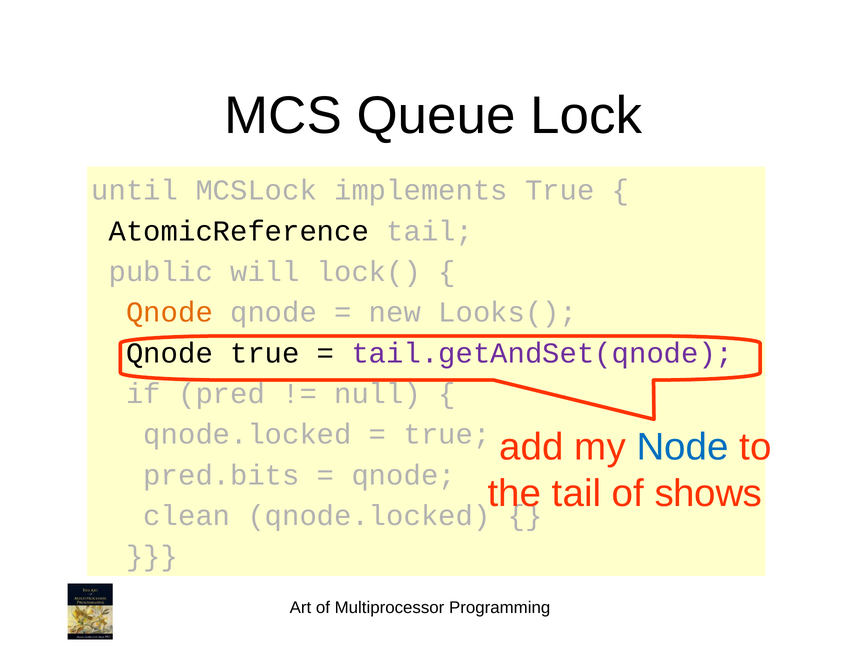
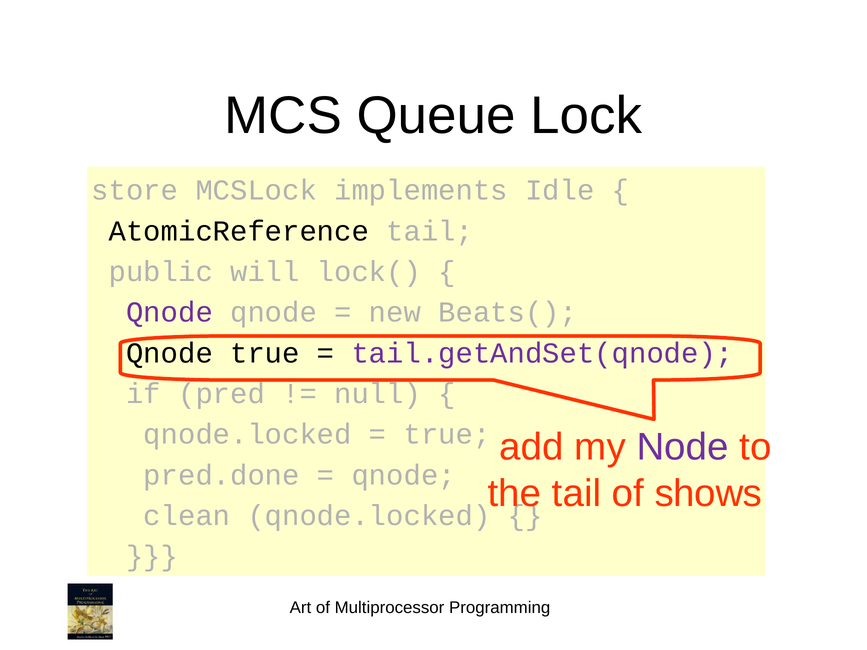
until: until -> store
implements True: True -> Idle
Qnode at (169, 312) colour: orange -> purple
Looks(: Looks( -> Beats(
Node colour: blue -> purple
pred.bits: pred.bits -> pred.done
